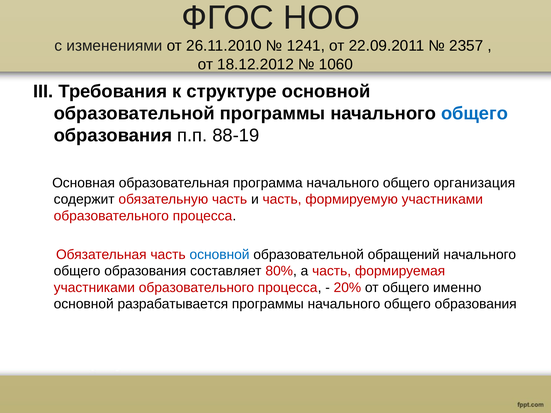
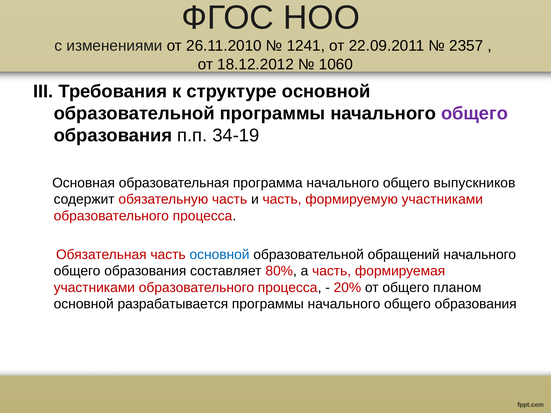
общего at (474, 114) colour: blue -> purple
88-19: 88-19 -> 34-19
организация: организация -> выпускников
именно: именно -> планом
